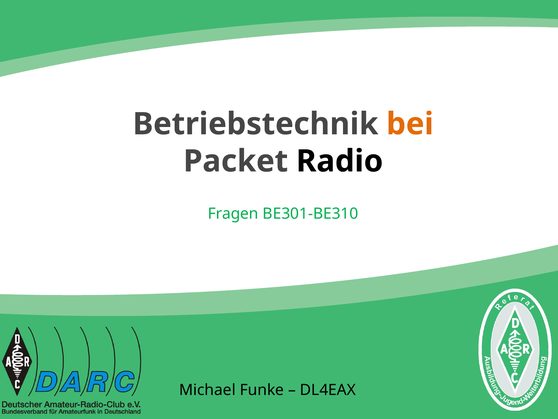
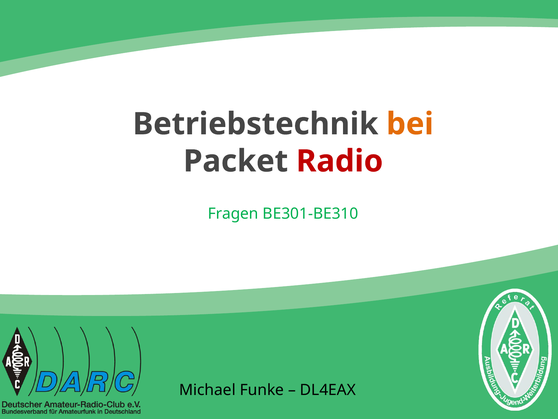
Radio colour: black -> red
